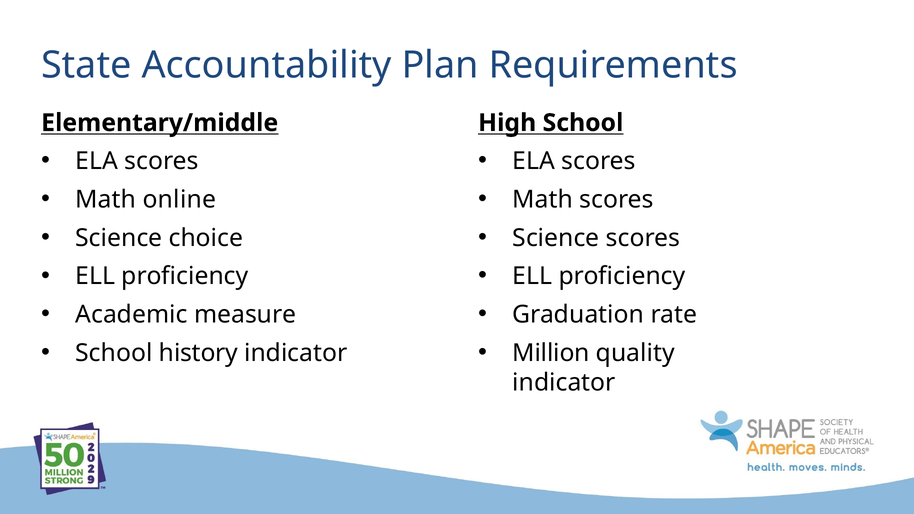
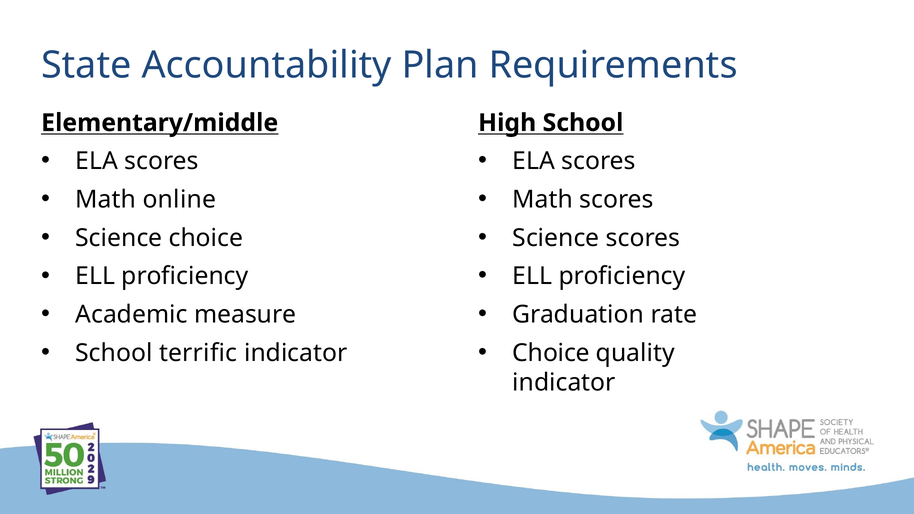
Million at (551, 353): Million -> Choice
history: history -> terrific
